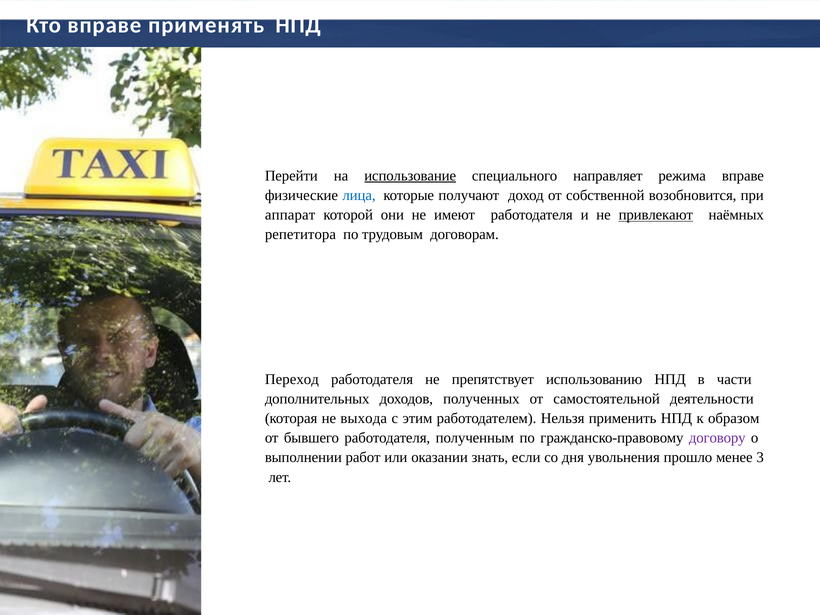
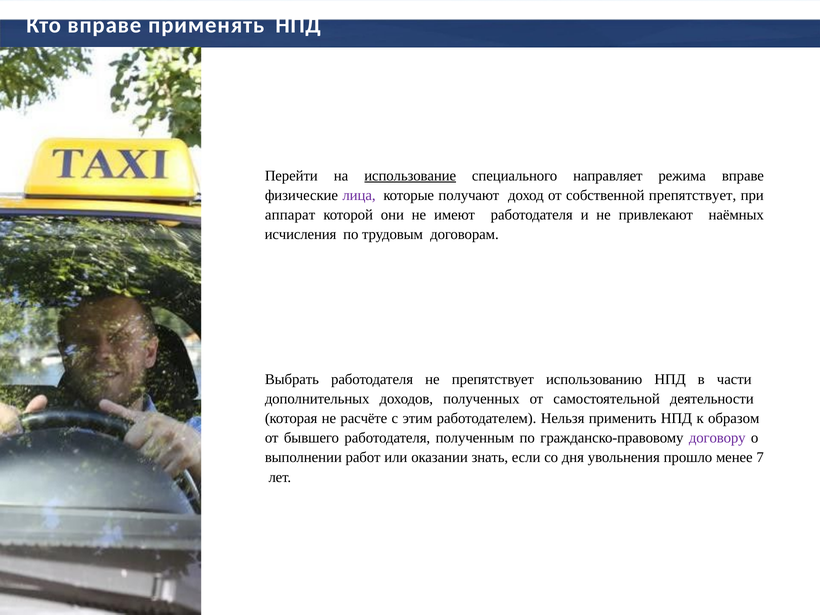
лица colour: blue -> purple
собственной возобновится: возобновится -> препятствует
привлекают underline: present -> none
репетитора: репетитора -> исчисления
Переход: Переход -> Выбрать
выхода: выхода -> расчёте
3: 3 -> 7
